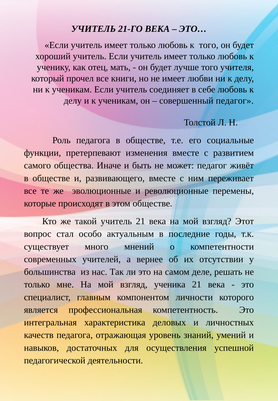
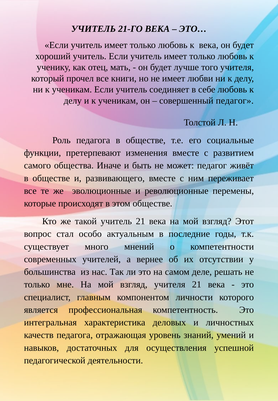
к того: того -> века
взгляд ученика: ученика -> учителя
